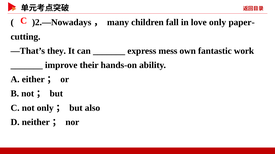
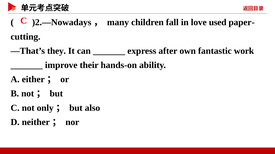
love only: only -> used
mess: mess -> after
